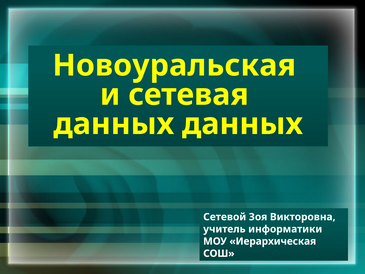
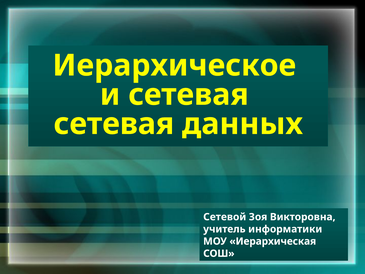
Новоуральская: Новоуральская -> Иерархическое
данных at (114, 124): данных -> сетевая
